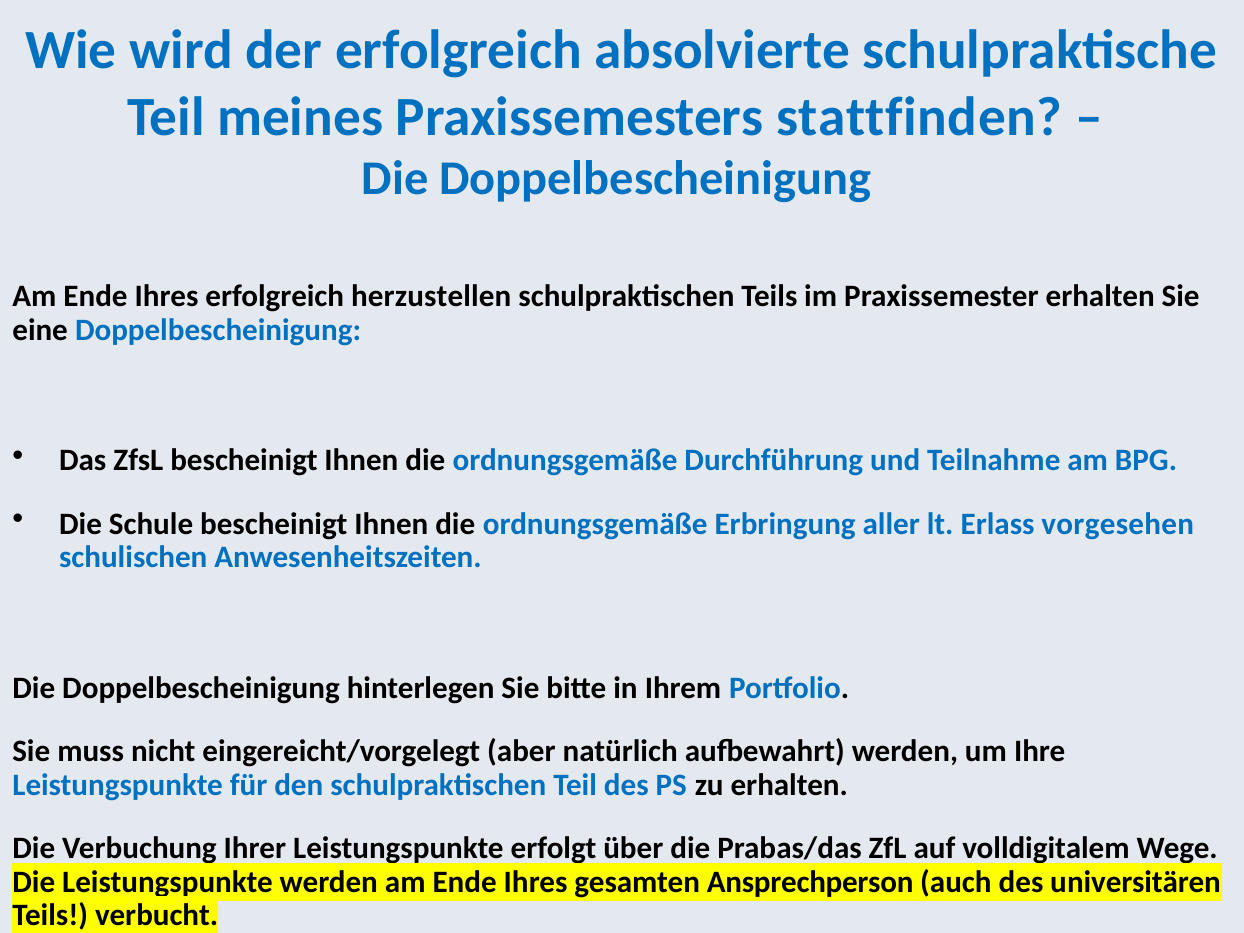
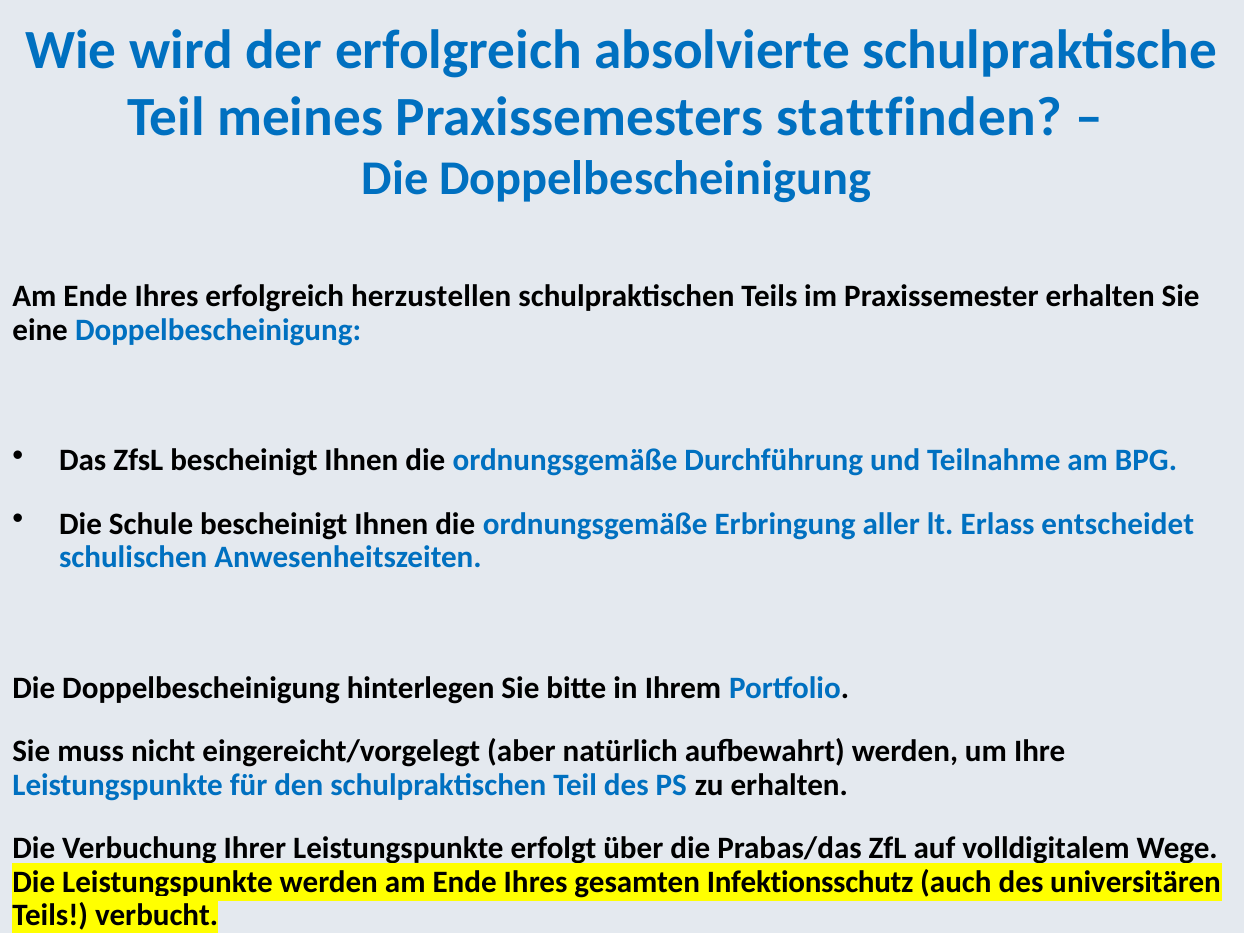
vorgesehen: vorgesehen -> entscheidet
Ansprechperson: Ansprechperson -> Infektionsschutz
